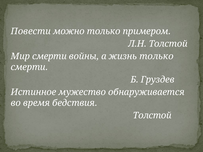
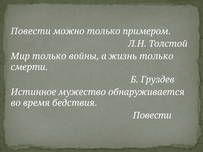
Мир смерти: смерти -> только
Толстой at (152, 116): Толстой -> Повести
